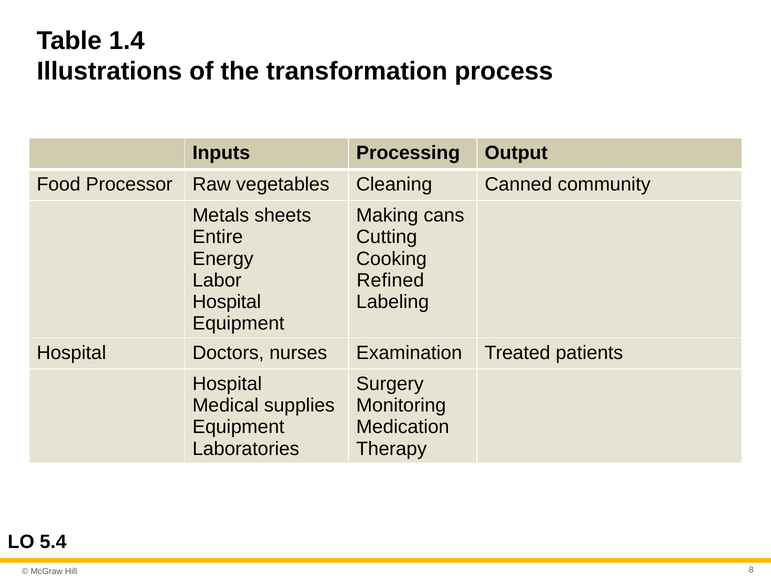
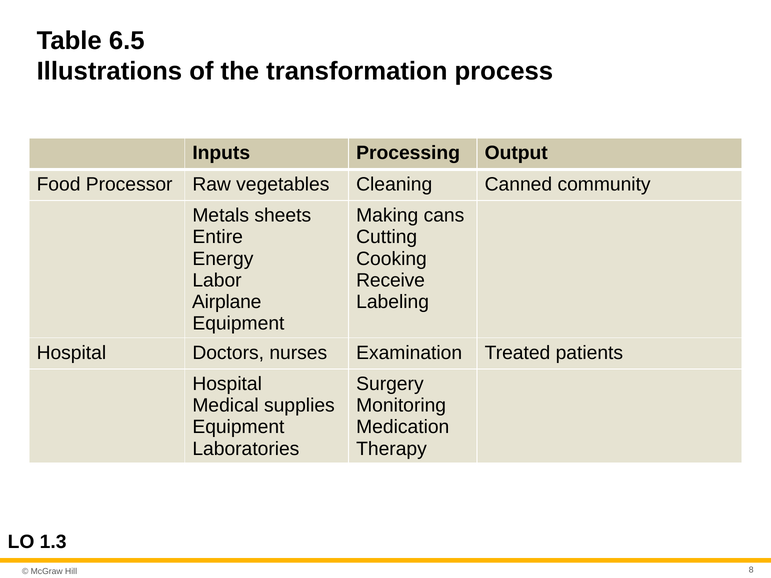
1.4: 1.4 -> 6.5
Refined: Refined -> Receive
Hospital at (227, 302): Hospital -> Airplane
5.4: 5.4 -> 1.3
